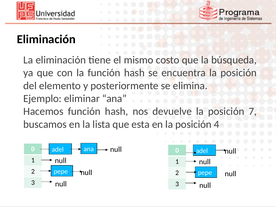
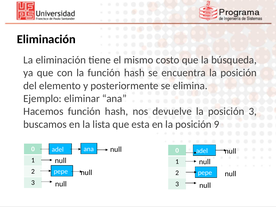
posición 7: 7 -> 3
4: 4 -> 9
